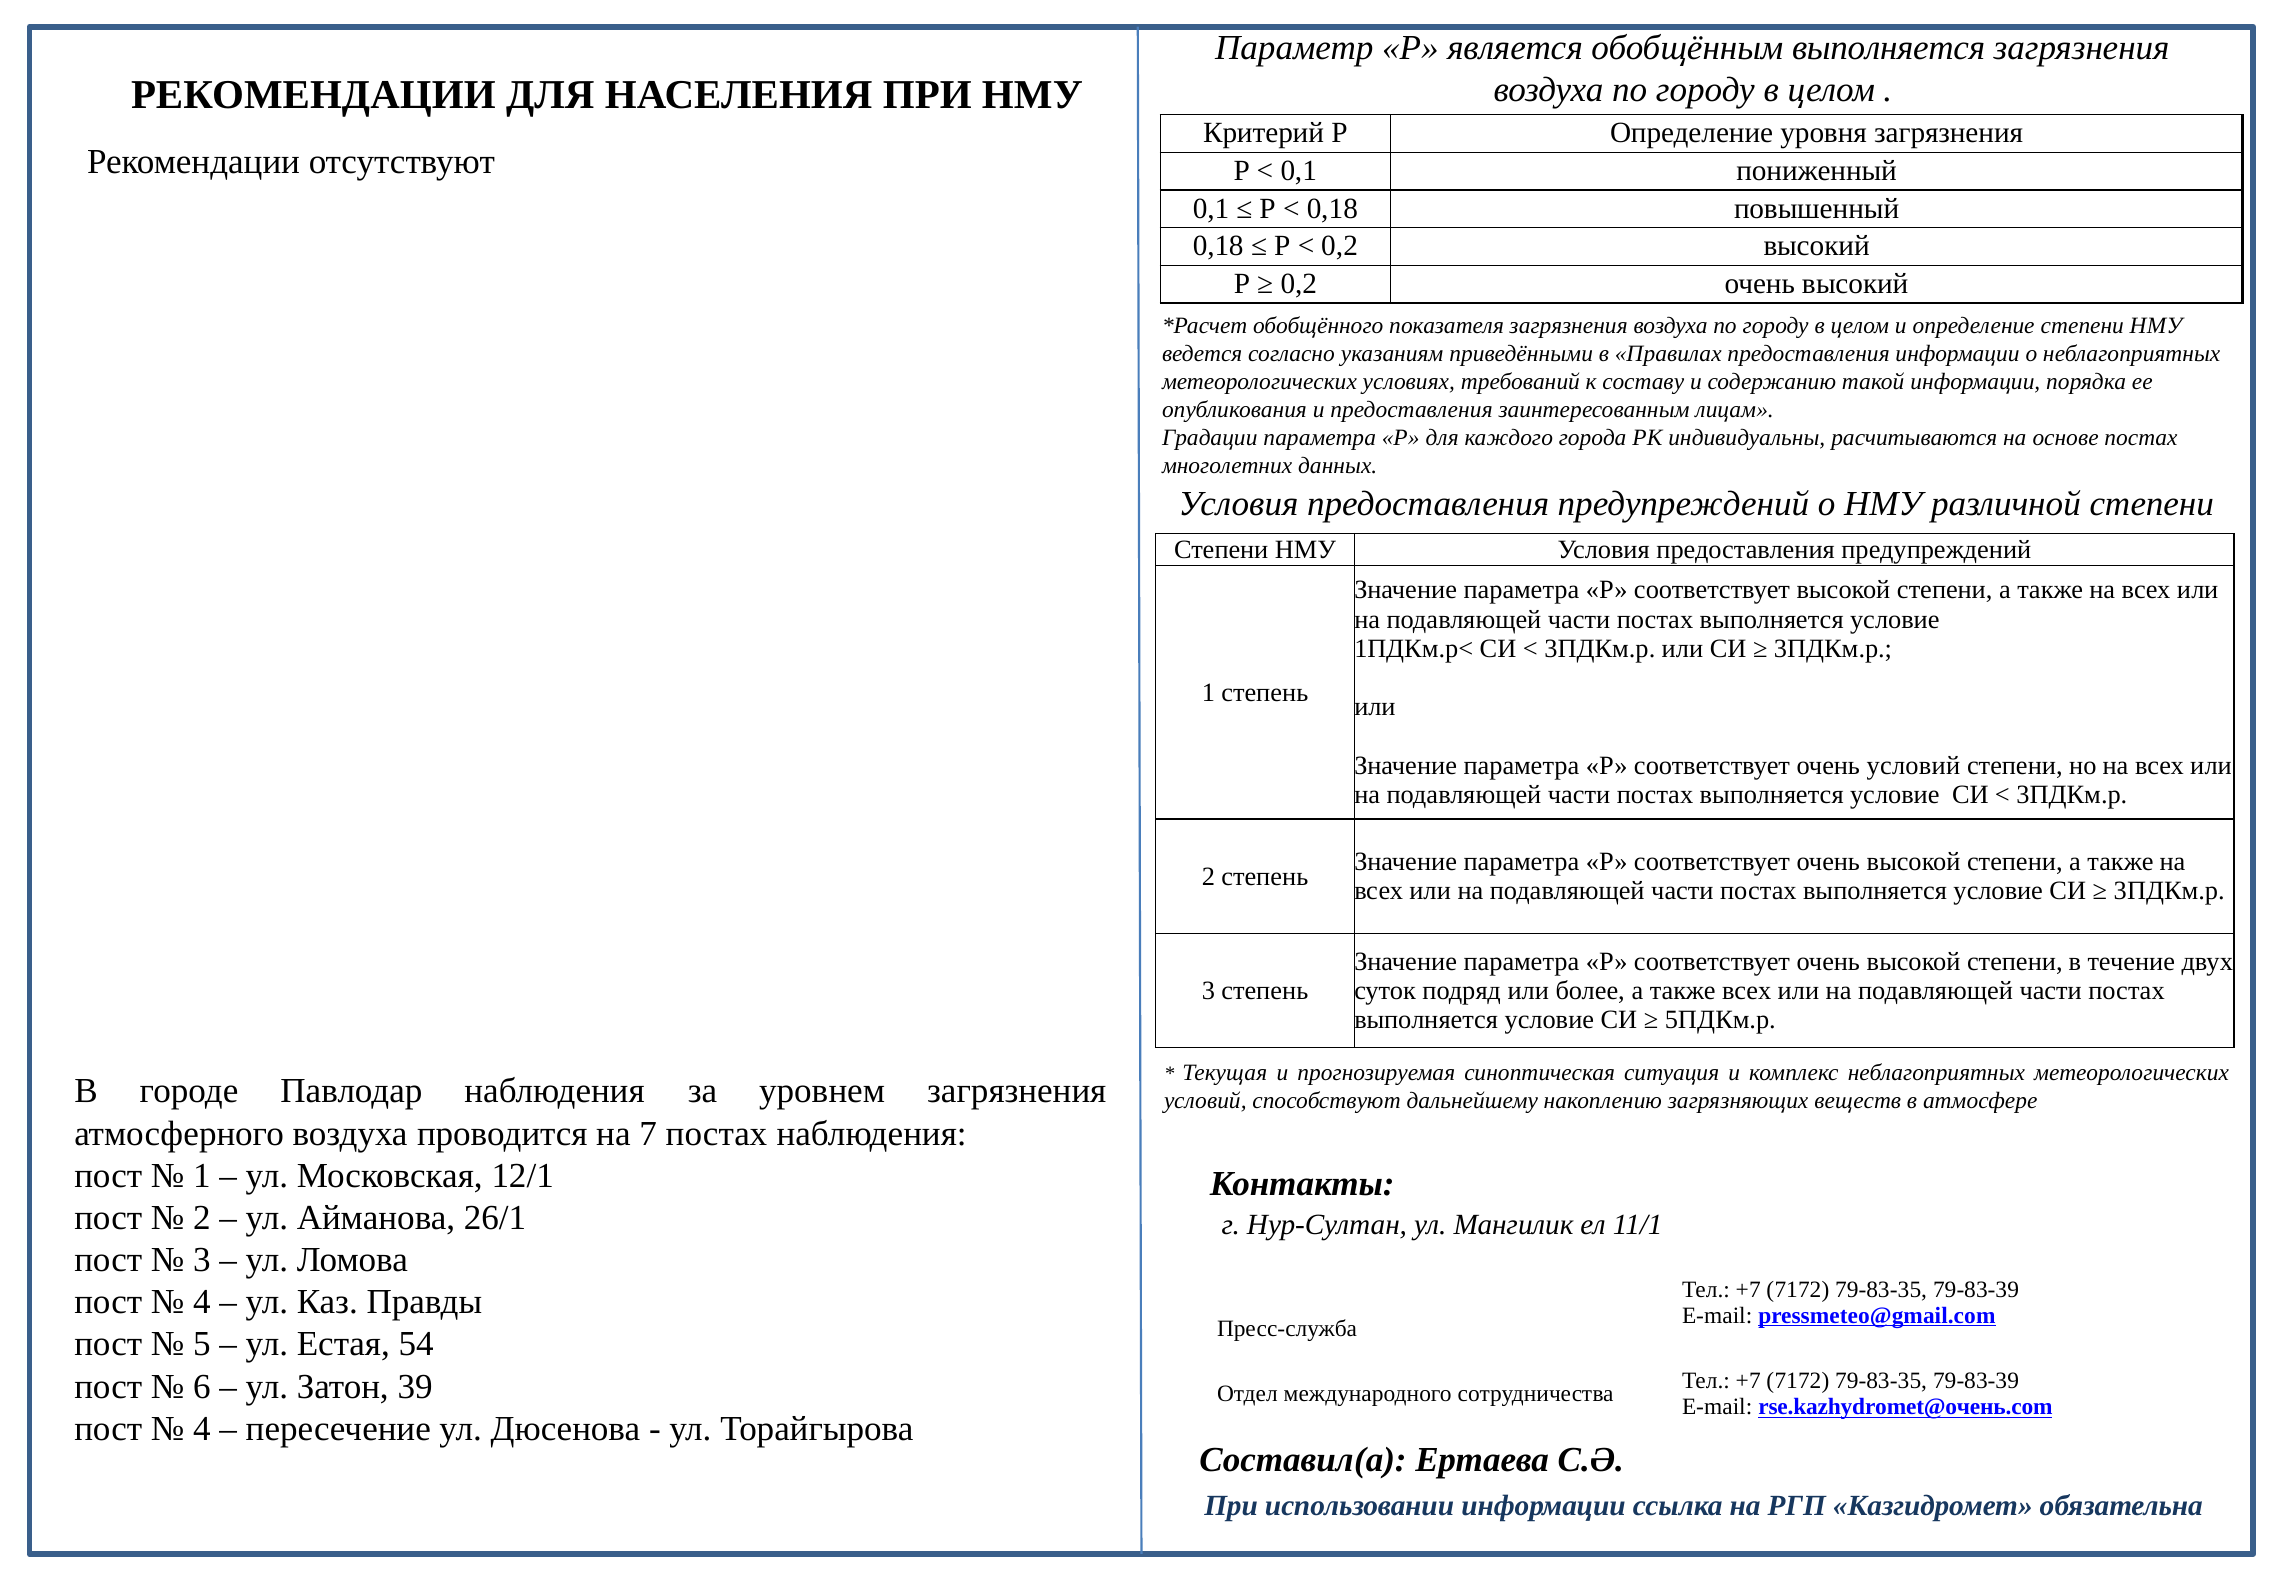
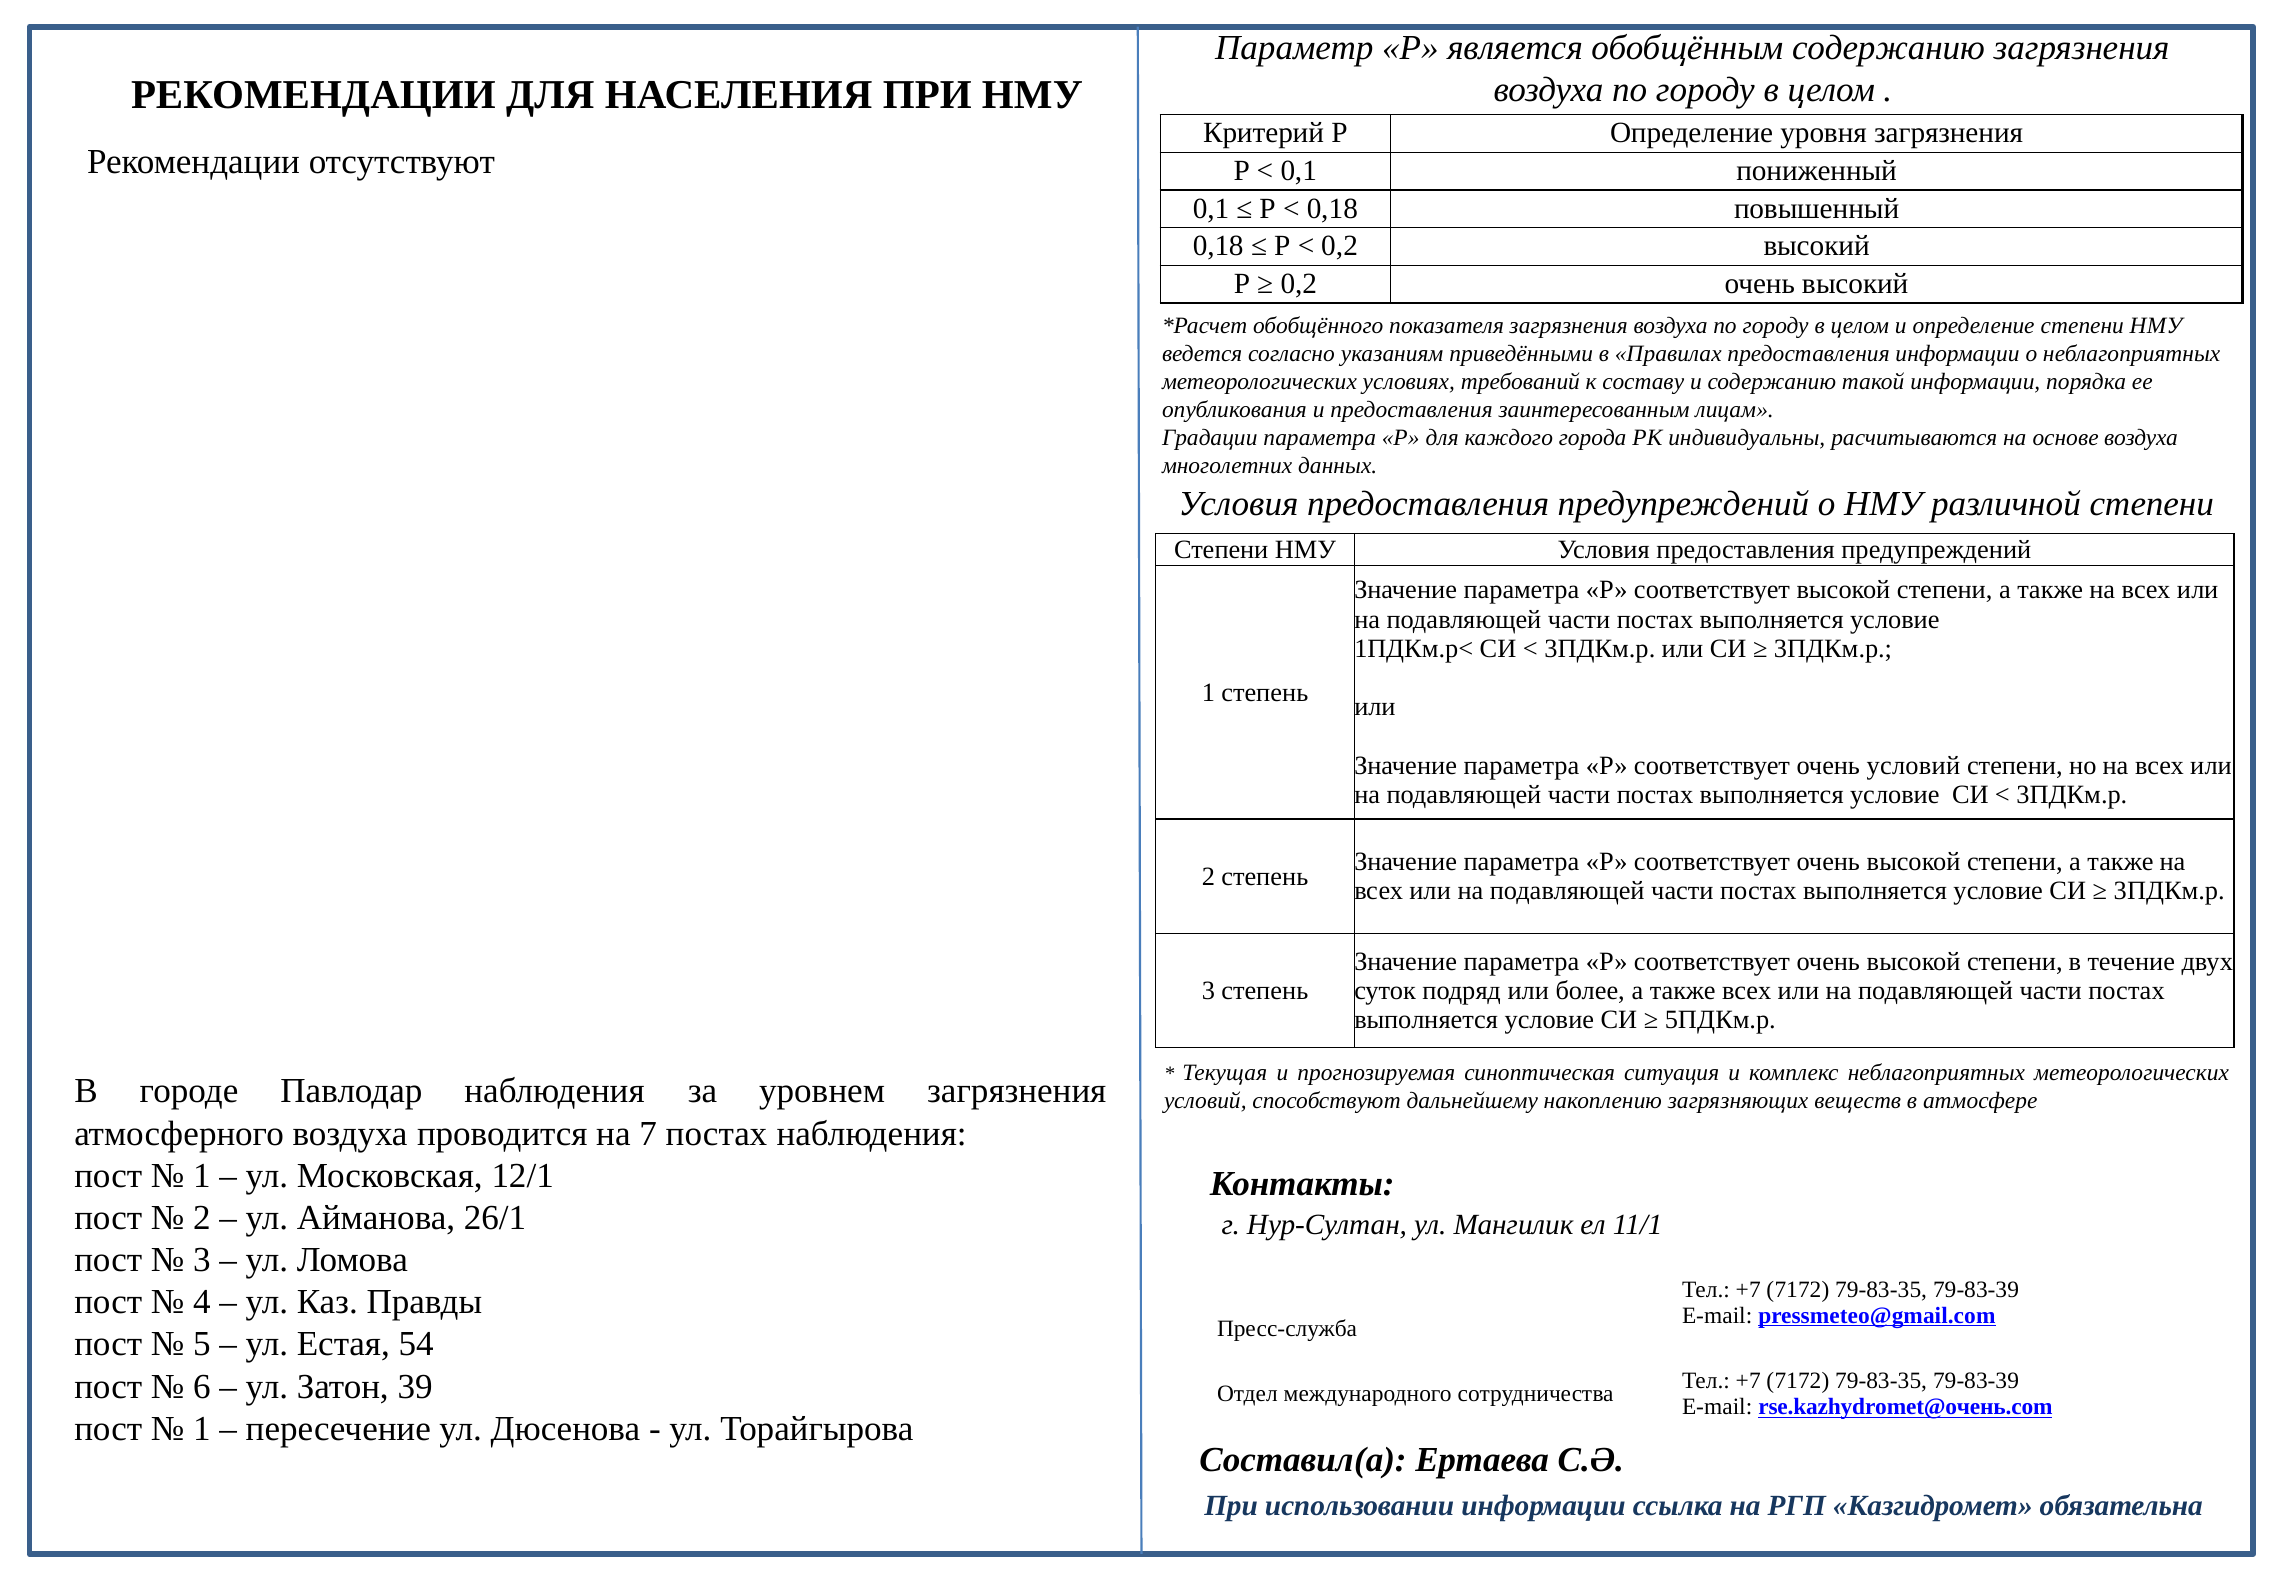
обобщённым выполняется: выполняется -> содержанию
основе постах: постах -> воздуха
4 at (202, 1428): 4 -> 1
